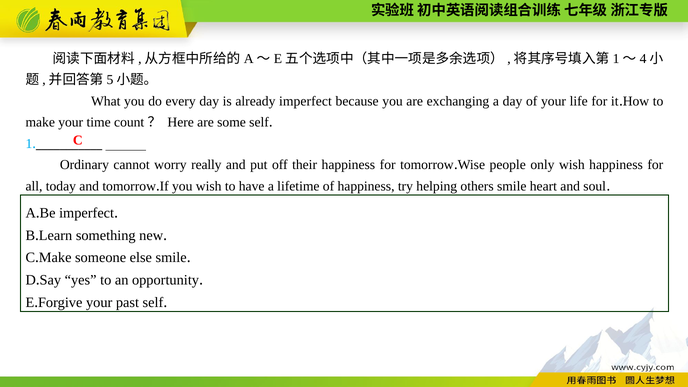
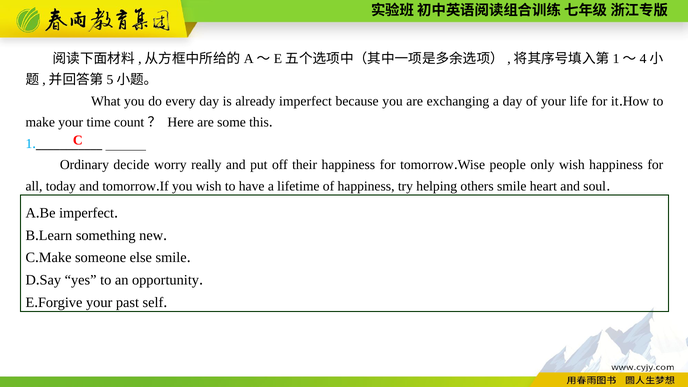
some self: self -> this
cannot: cannot -> decide
